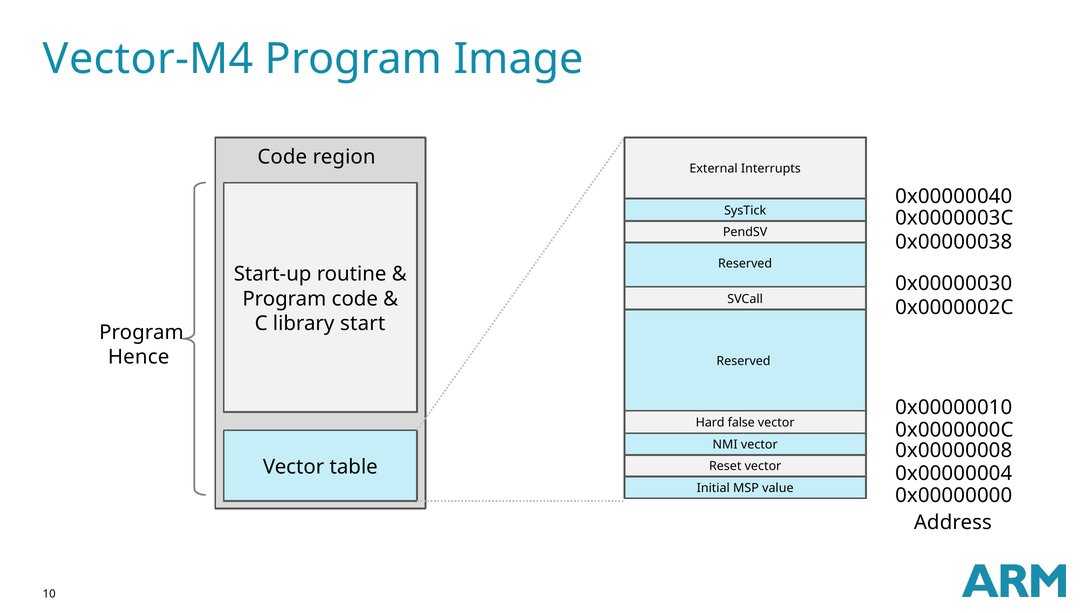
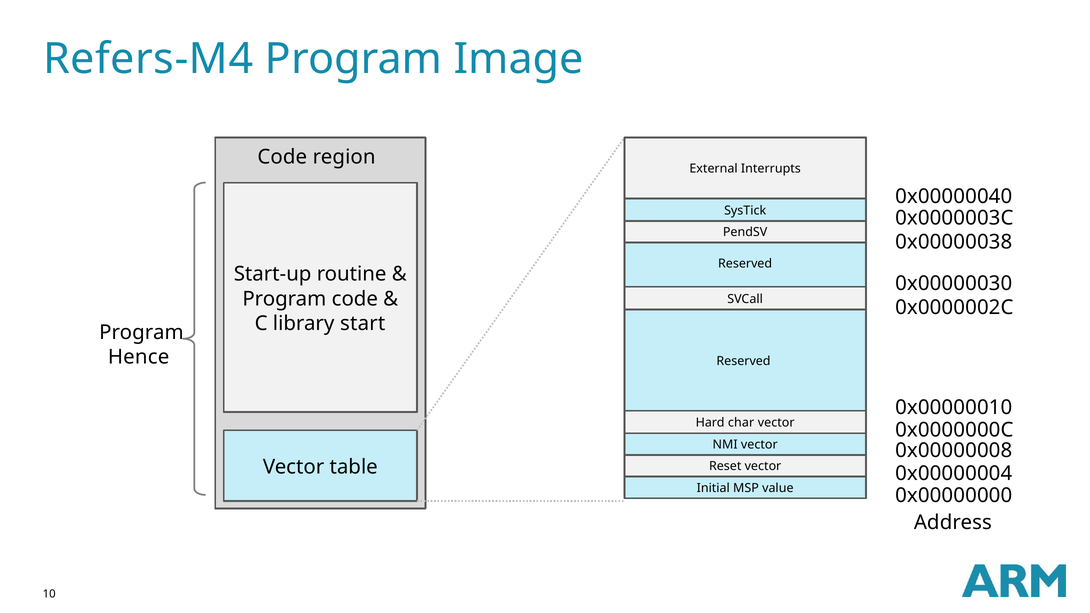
Vector-M4: Vector-M4 -> Refers-M4
false: false -> char
